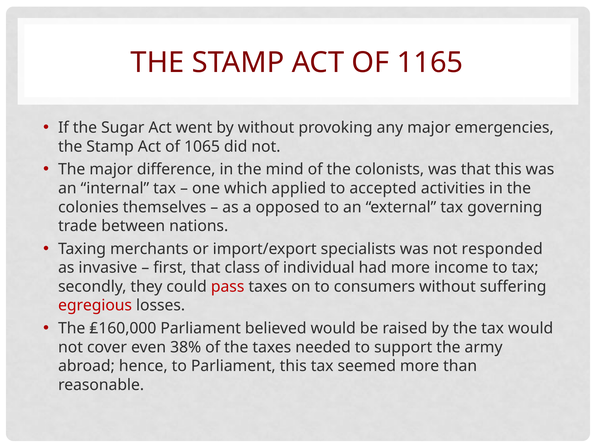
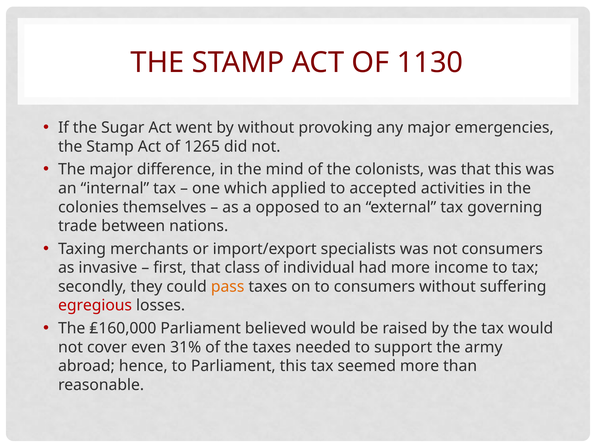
1165: 1165 -> 1130
1065: 1065 -> 1265
not responded: responded -> consumers
pass colour: red -> orange
38%: 38% -> 31%
